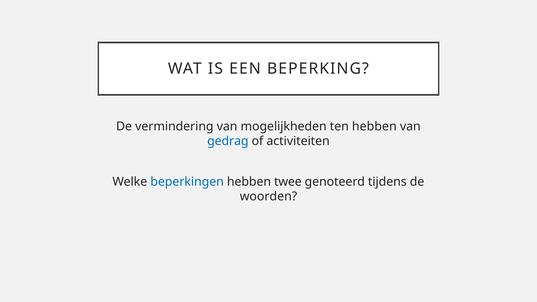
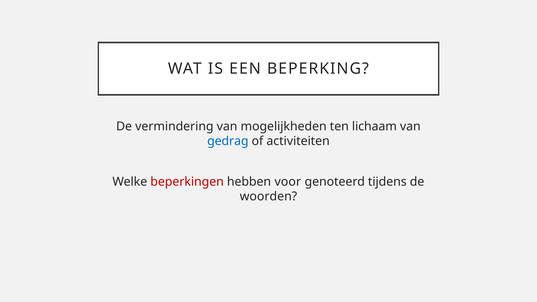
ten hebben: hebben -> lichaam
beperkingen colour: blue -> red
twee: twee -> voor
